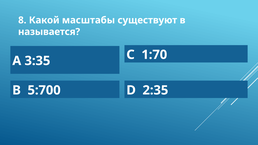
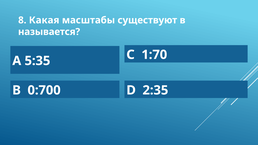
Какой: Какой -> Какая
3:35: 3:35 -> 5:35
5:700: 5:700 -> 0:700
